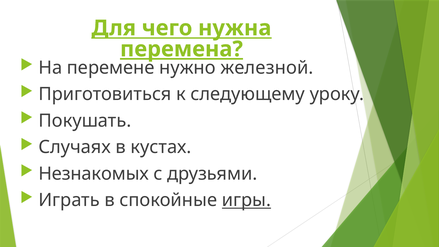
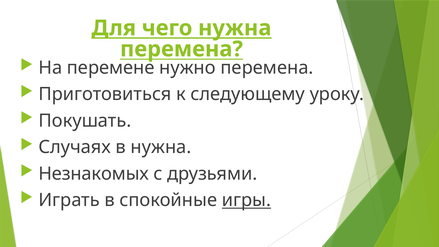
перемена at (181, 49) underline: present -> none
нужно железной: железной -> перемена
в кустах: кустах -> нужна
